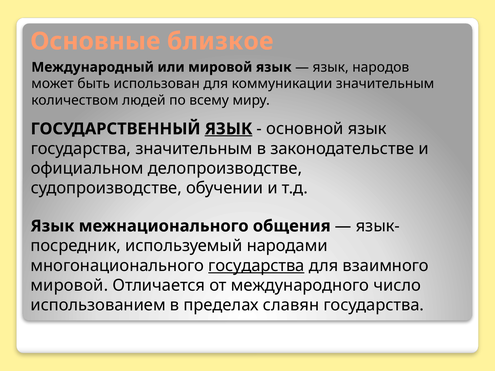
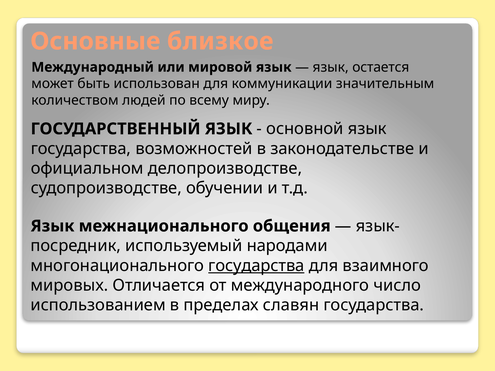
народов: народов -> остается
ЯЗЫК at (229, 129) underline: present -> none
государства значительным: значительным -> возможностей
мировой at (69, 286): мировой -> мировых
